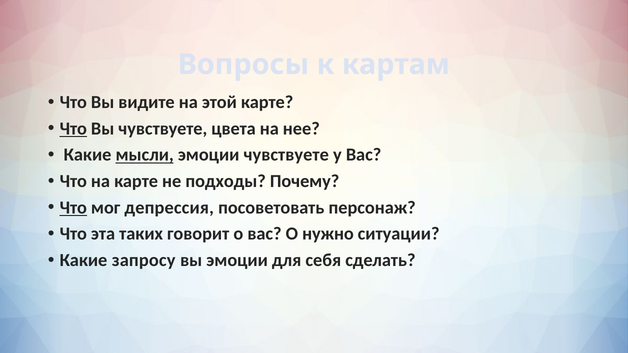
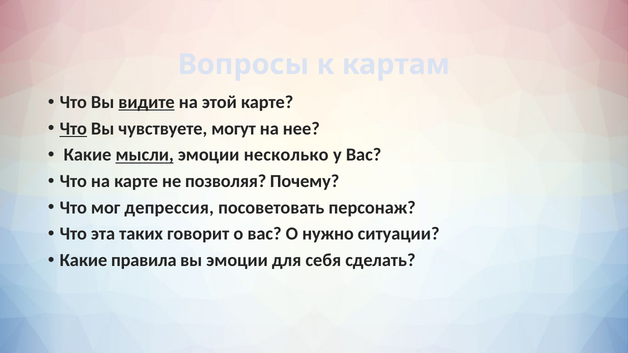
видите underline: none -> present
цвета: цвета -> могут
эмоции чувствуете: чувствуете -> несколько
подходы: подходы -> позволяя
Что at (73, 208) underline: present -> none
запросу: запросу -> правила
